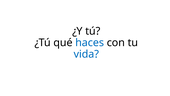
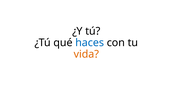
vida colour: blue -> orange
